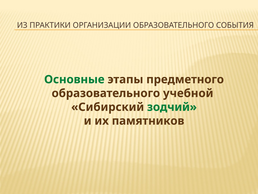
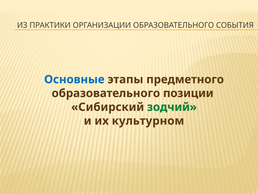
Основные colour: green -> blue
учебной: учебной -> позиции
памятников: памятников -> культурном
